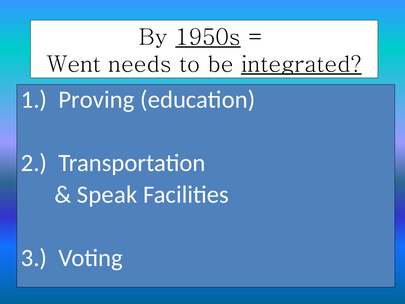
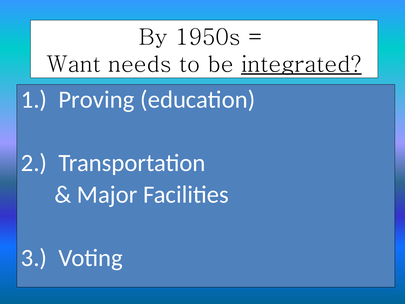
1950s underline: present -> none
Went: Went -> Want
Speak: Speak -> Major
